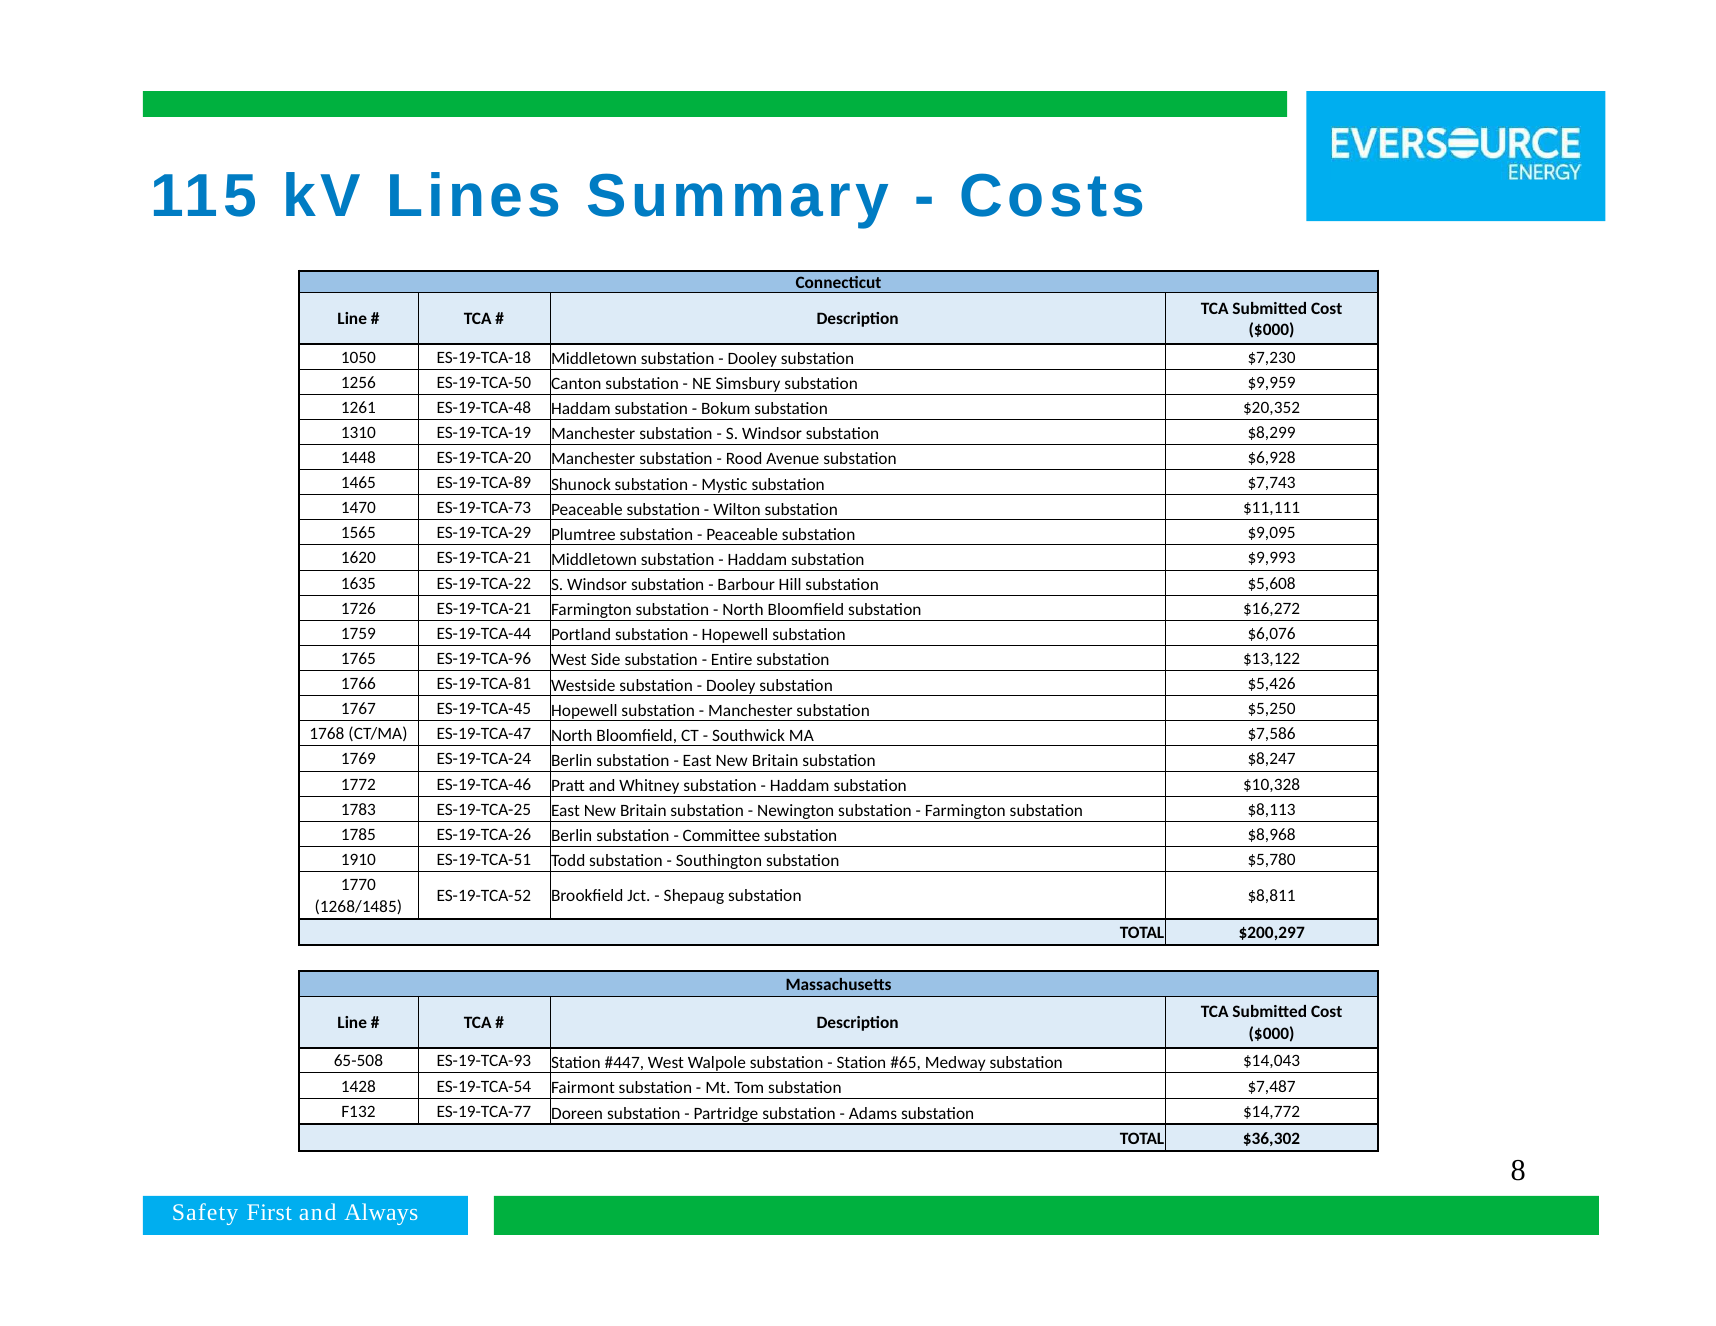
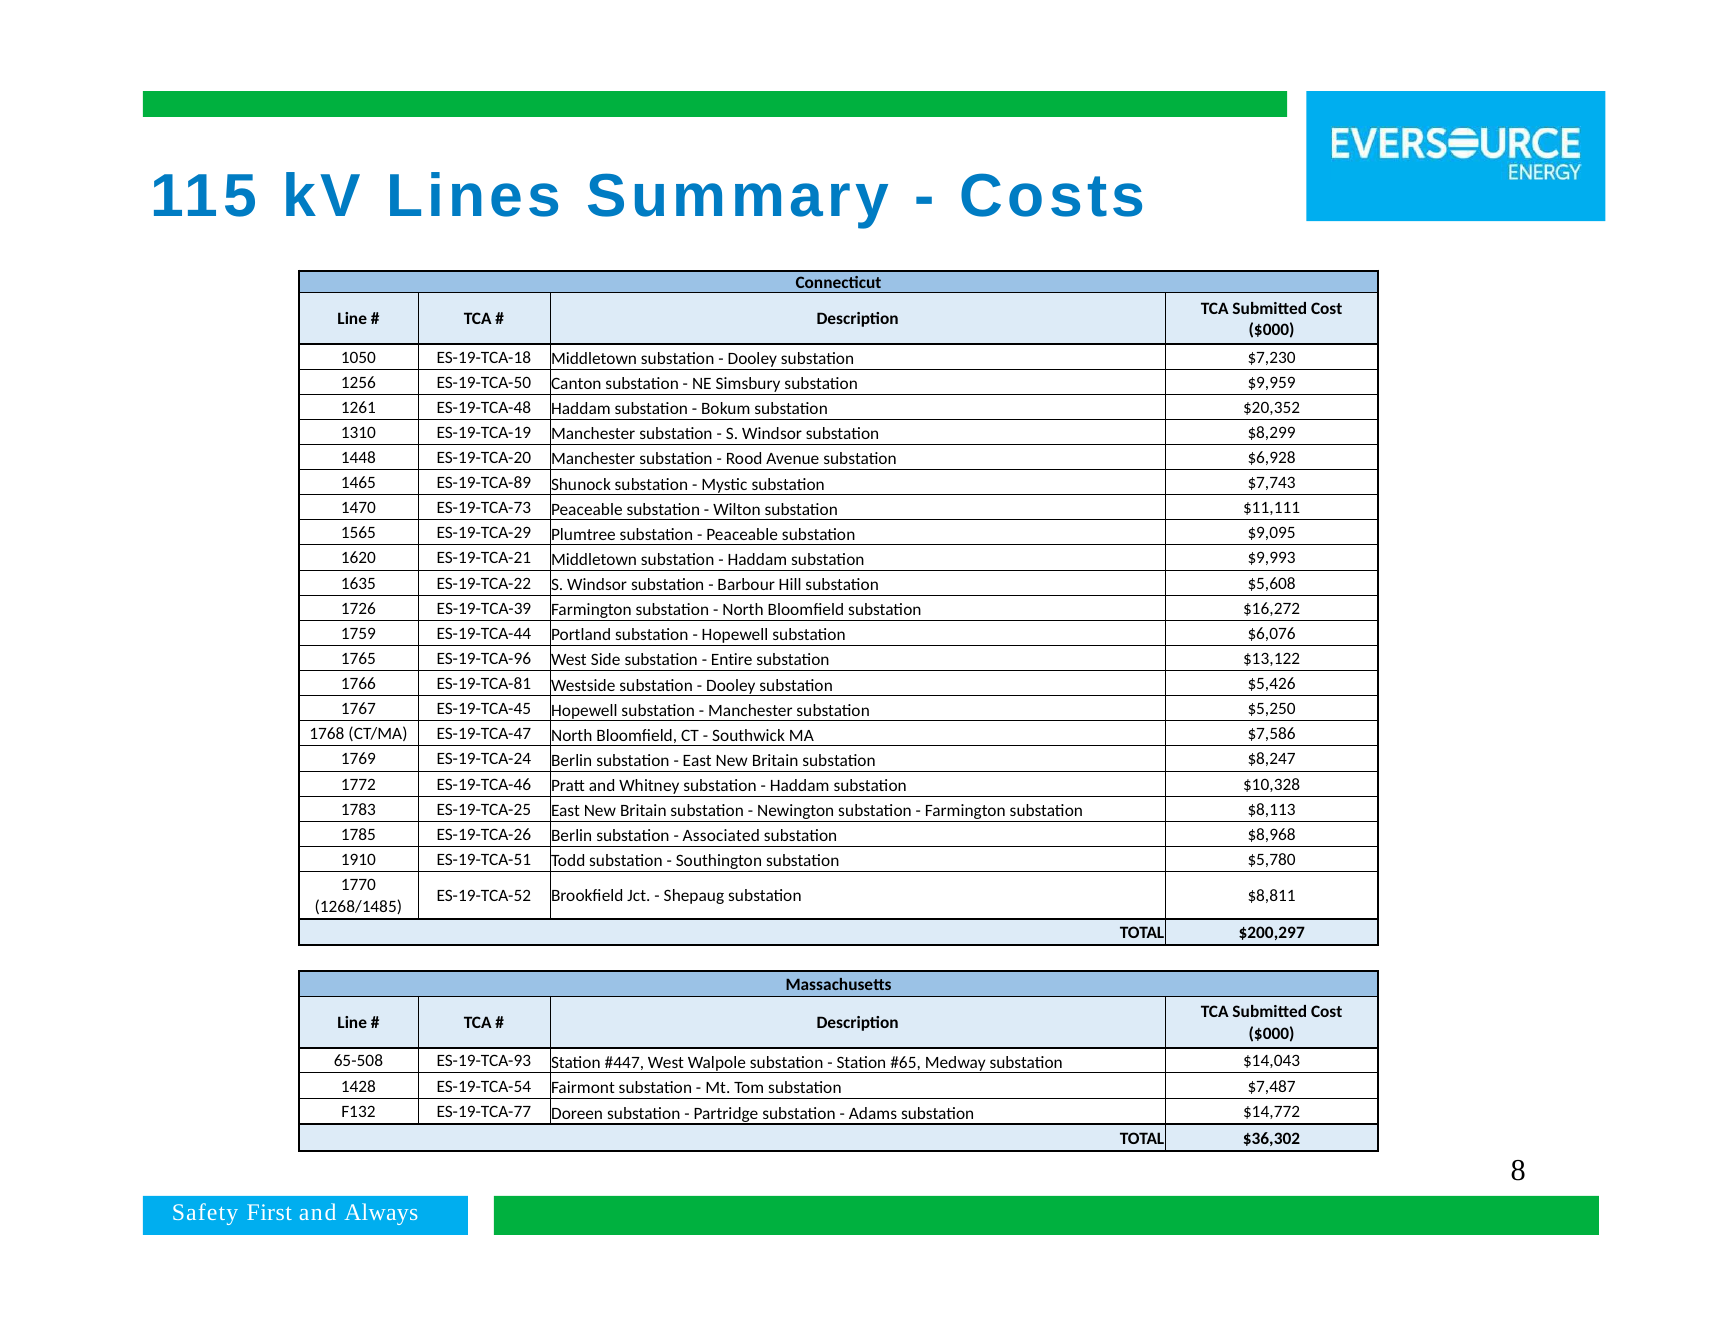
1726 ES-19-TCA-21: ES-19-TCA-21 -> ES-19-TCA-39
Committee: Committee -> Associated
